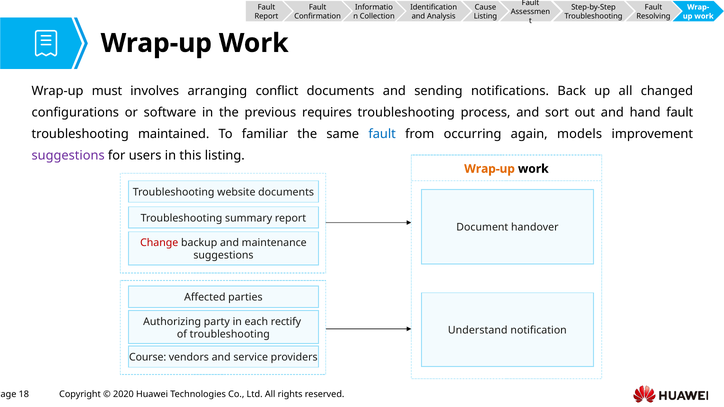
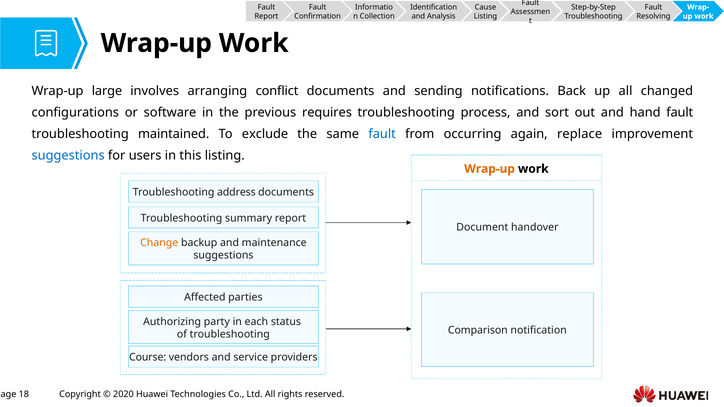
must: must -> large
familiar: familiar -> exclude
models: models -> replace
suggestions at (68, 155) colour: purple -> blue
website: website -> address
Change colour: red -> orange
rectify: rectify -> status
Understand: Understand -> Comparison
